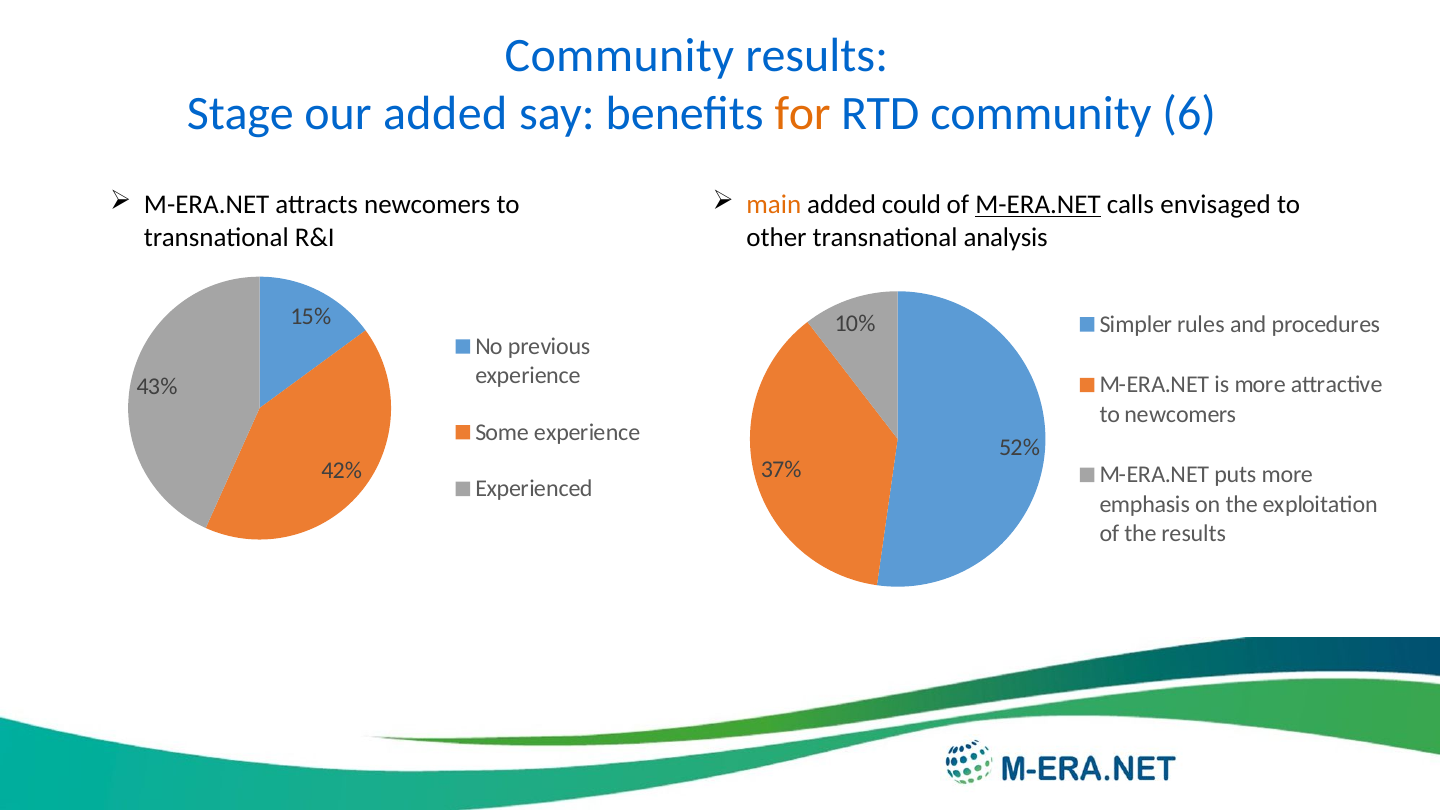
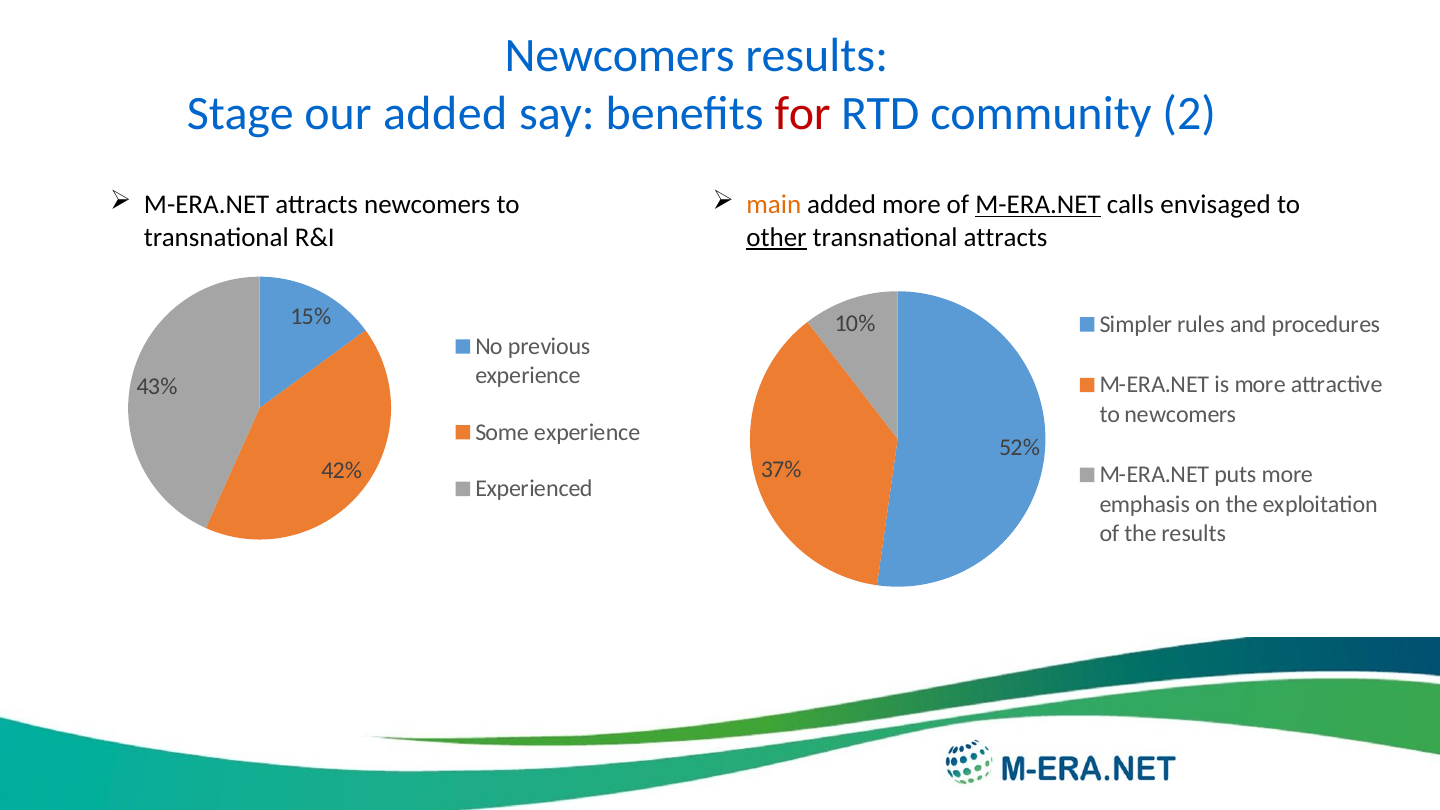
Community at (619, 56): Community -> Newcomers
for colour: orange -> red
6: 6 -> 2
added could: could -> more
other underline: none -> present
transnational analysis: analysis -> attracts
